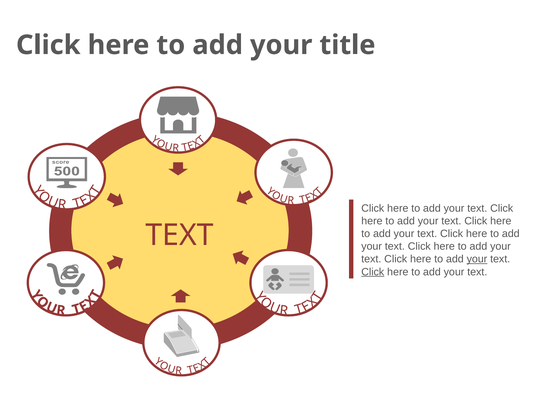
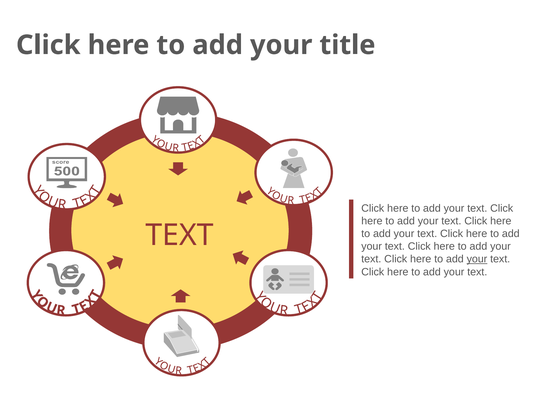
Click at (373, 272) underline: present -> none
